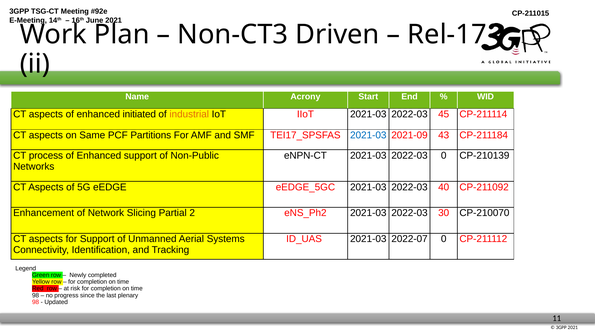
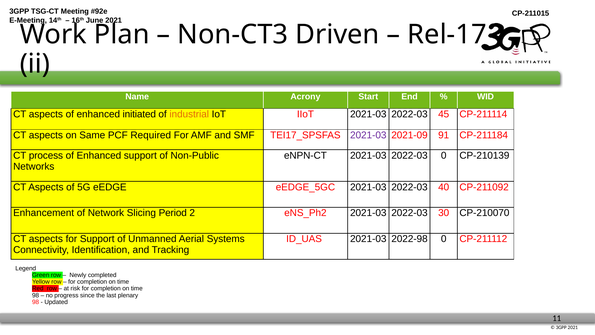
Partitions: Partitions -> Required
2021-03 at (368, 135) colour: blue -> purple
43: 43 -> 91
Partial: Partial -> Period
2022-07: 2022-07 -> 2022-98
